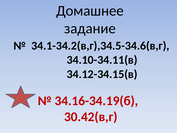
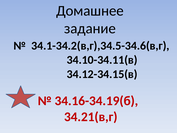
30.42(в,г: 30.42(в,г -> 34.21(в,г
